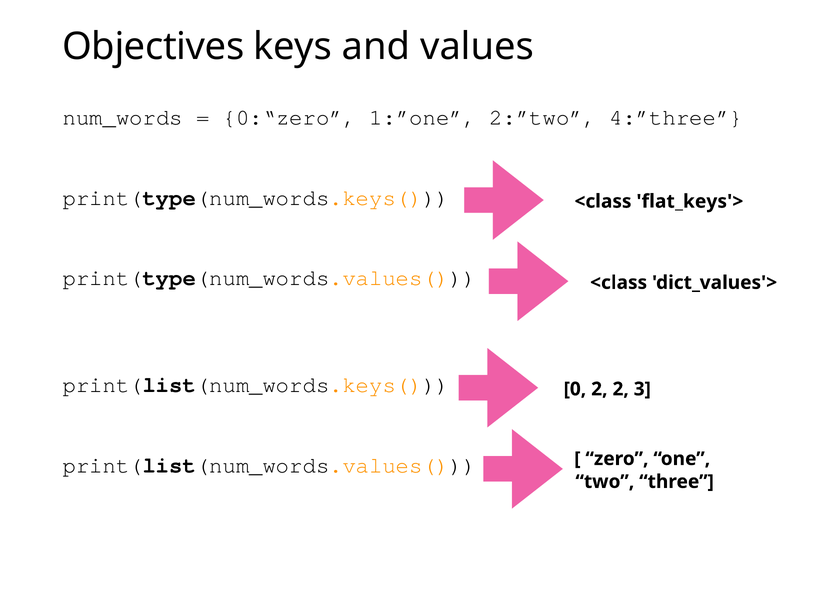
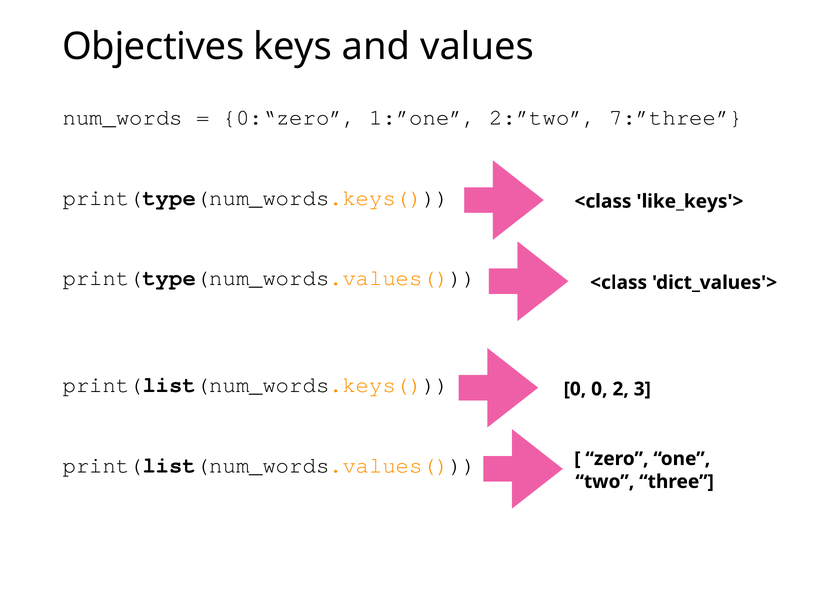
4:”three: 4:”three -> 7:”three
flat_keys'>: flat_keys'> -> like_keys'>
0 2: 2 -> 0
